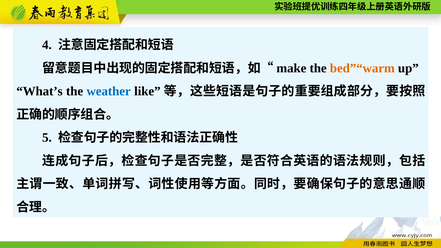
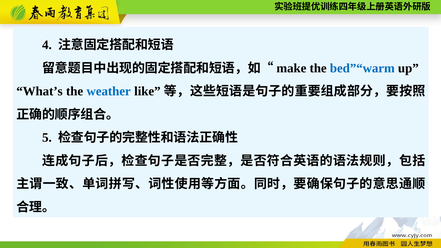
bed”“warm colour: orange -> blue
